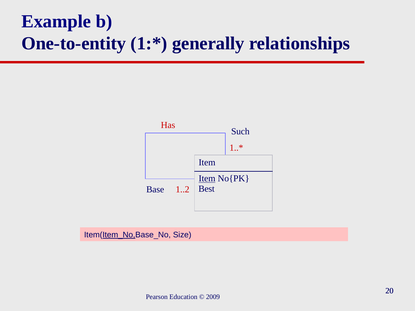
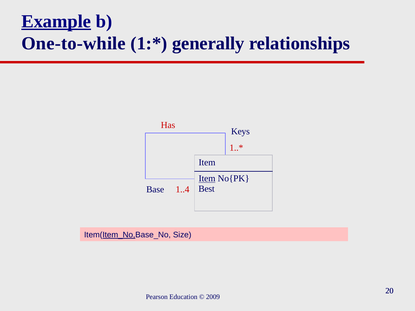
Example underline: none -> present
One-to-entity: One-to-entity -> One-to-while
Such: Such -> Keys
1..2: 1..2 -> 1..4
